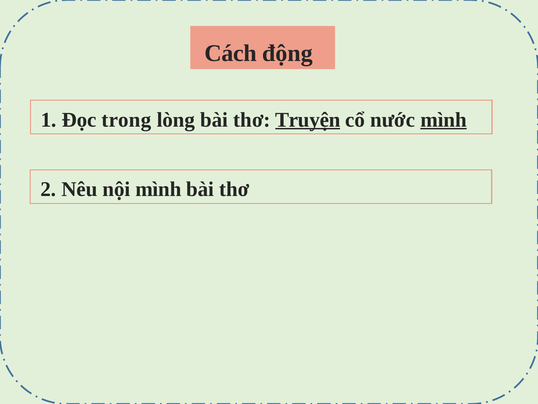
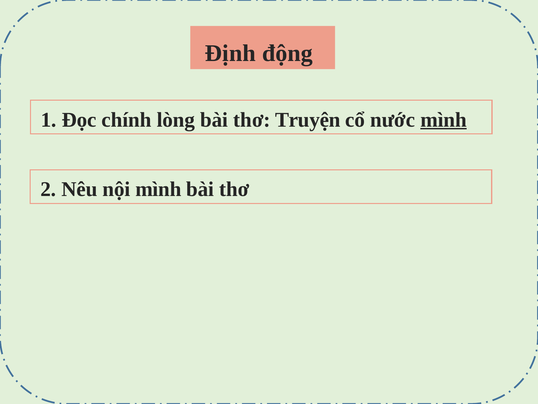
Cách: Cách -> Định
trong: trong -> chính
Truyện underline: present -> none
